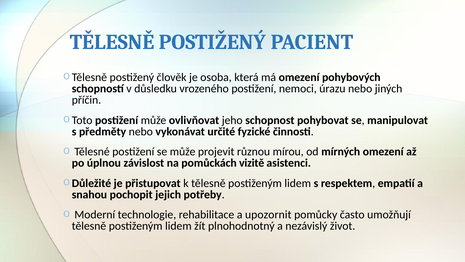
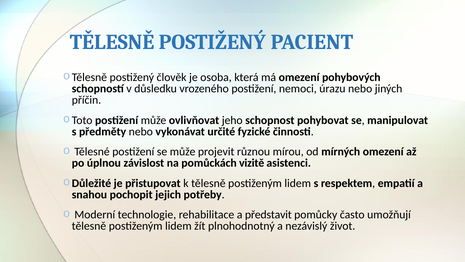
upozornit: upozornit -> představit
